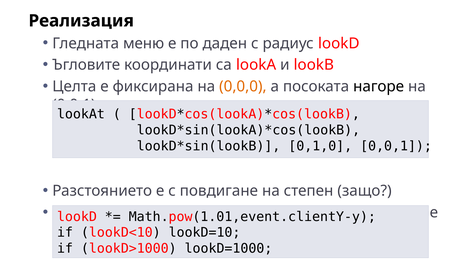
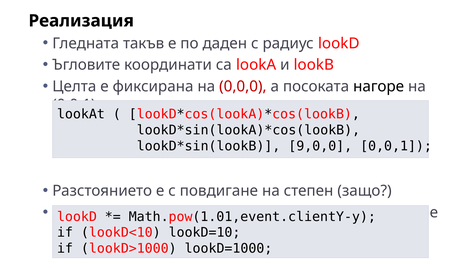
меню: меню -> такъв
0,0,0 colour: orange -> red
0,1,0: 0,1,0 -> 9,0,0
